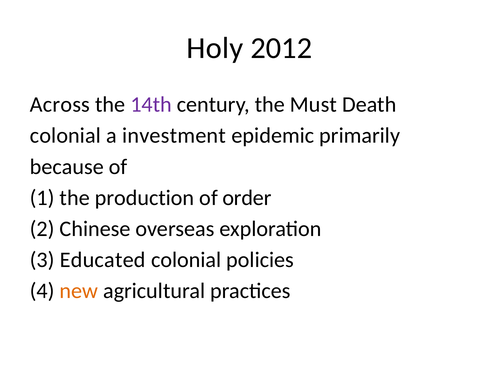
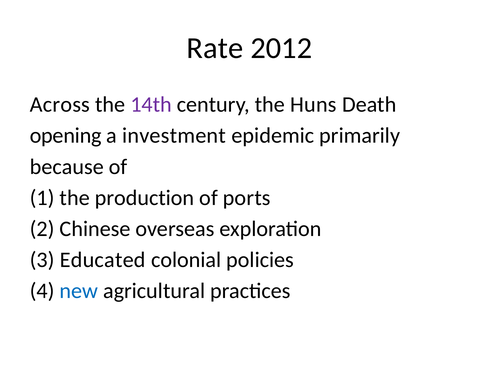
Holy: Holy -> Rate
Must: Must -> Huns
colonial at (65, 136): colonial -> opening
order: order -> ports
new colour: orange -> blue
